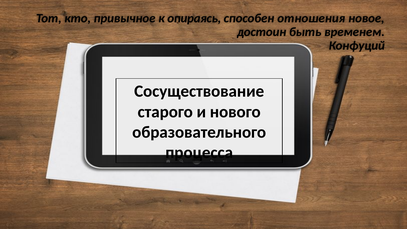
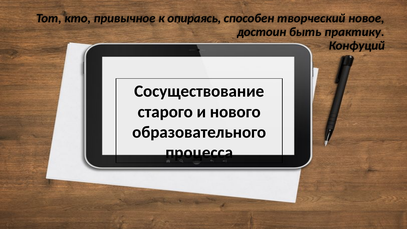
отношения: отношения -> творческий
временем: временем -> практику
